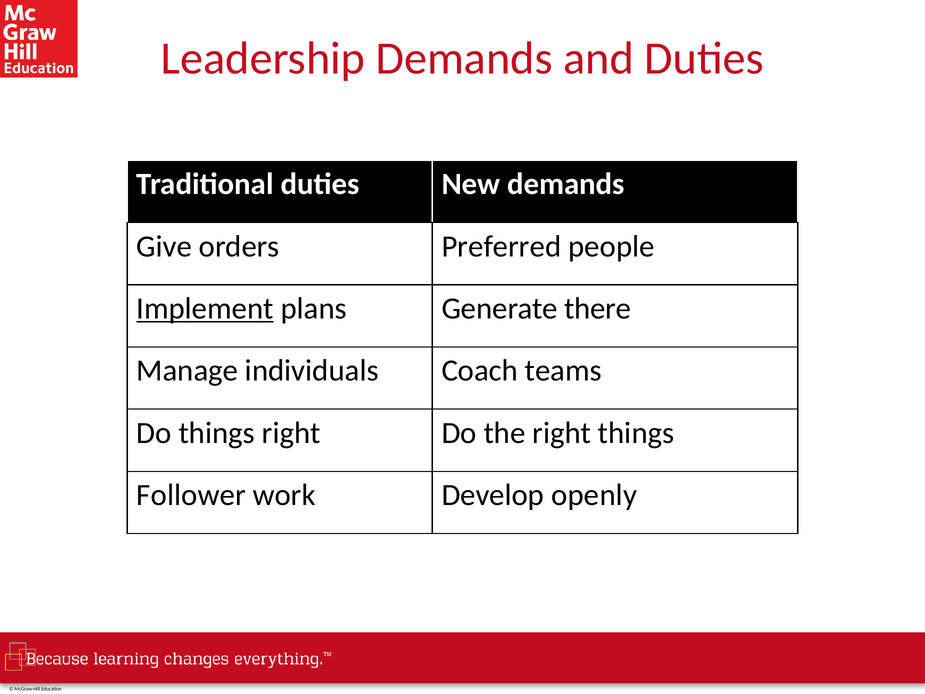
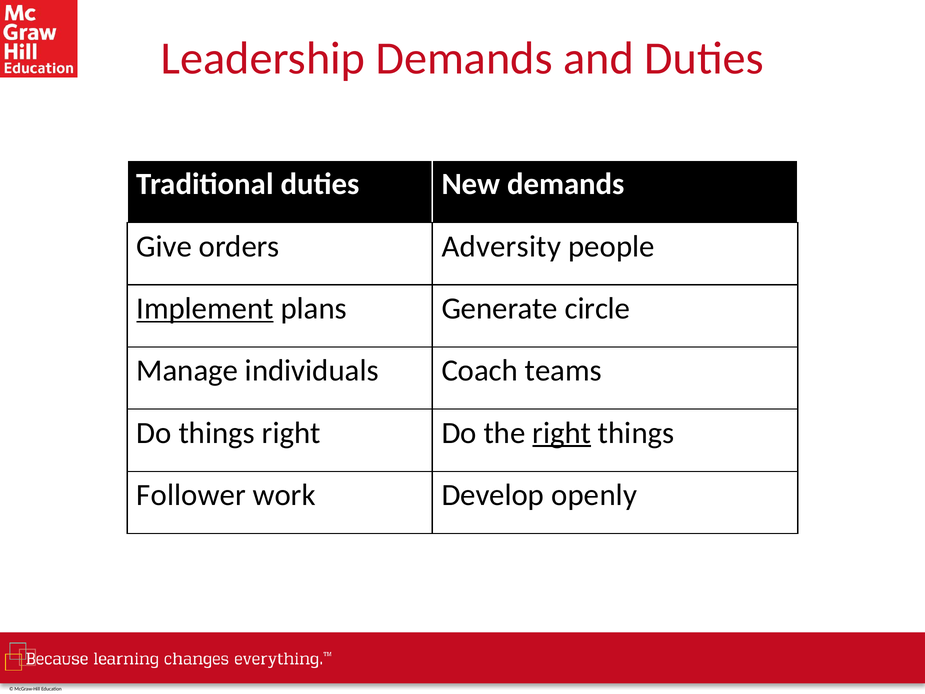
Preferred: Preferred -> Adversity
there: there -> circle
right at (562, 433) underline: none -> present
